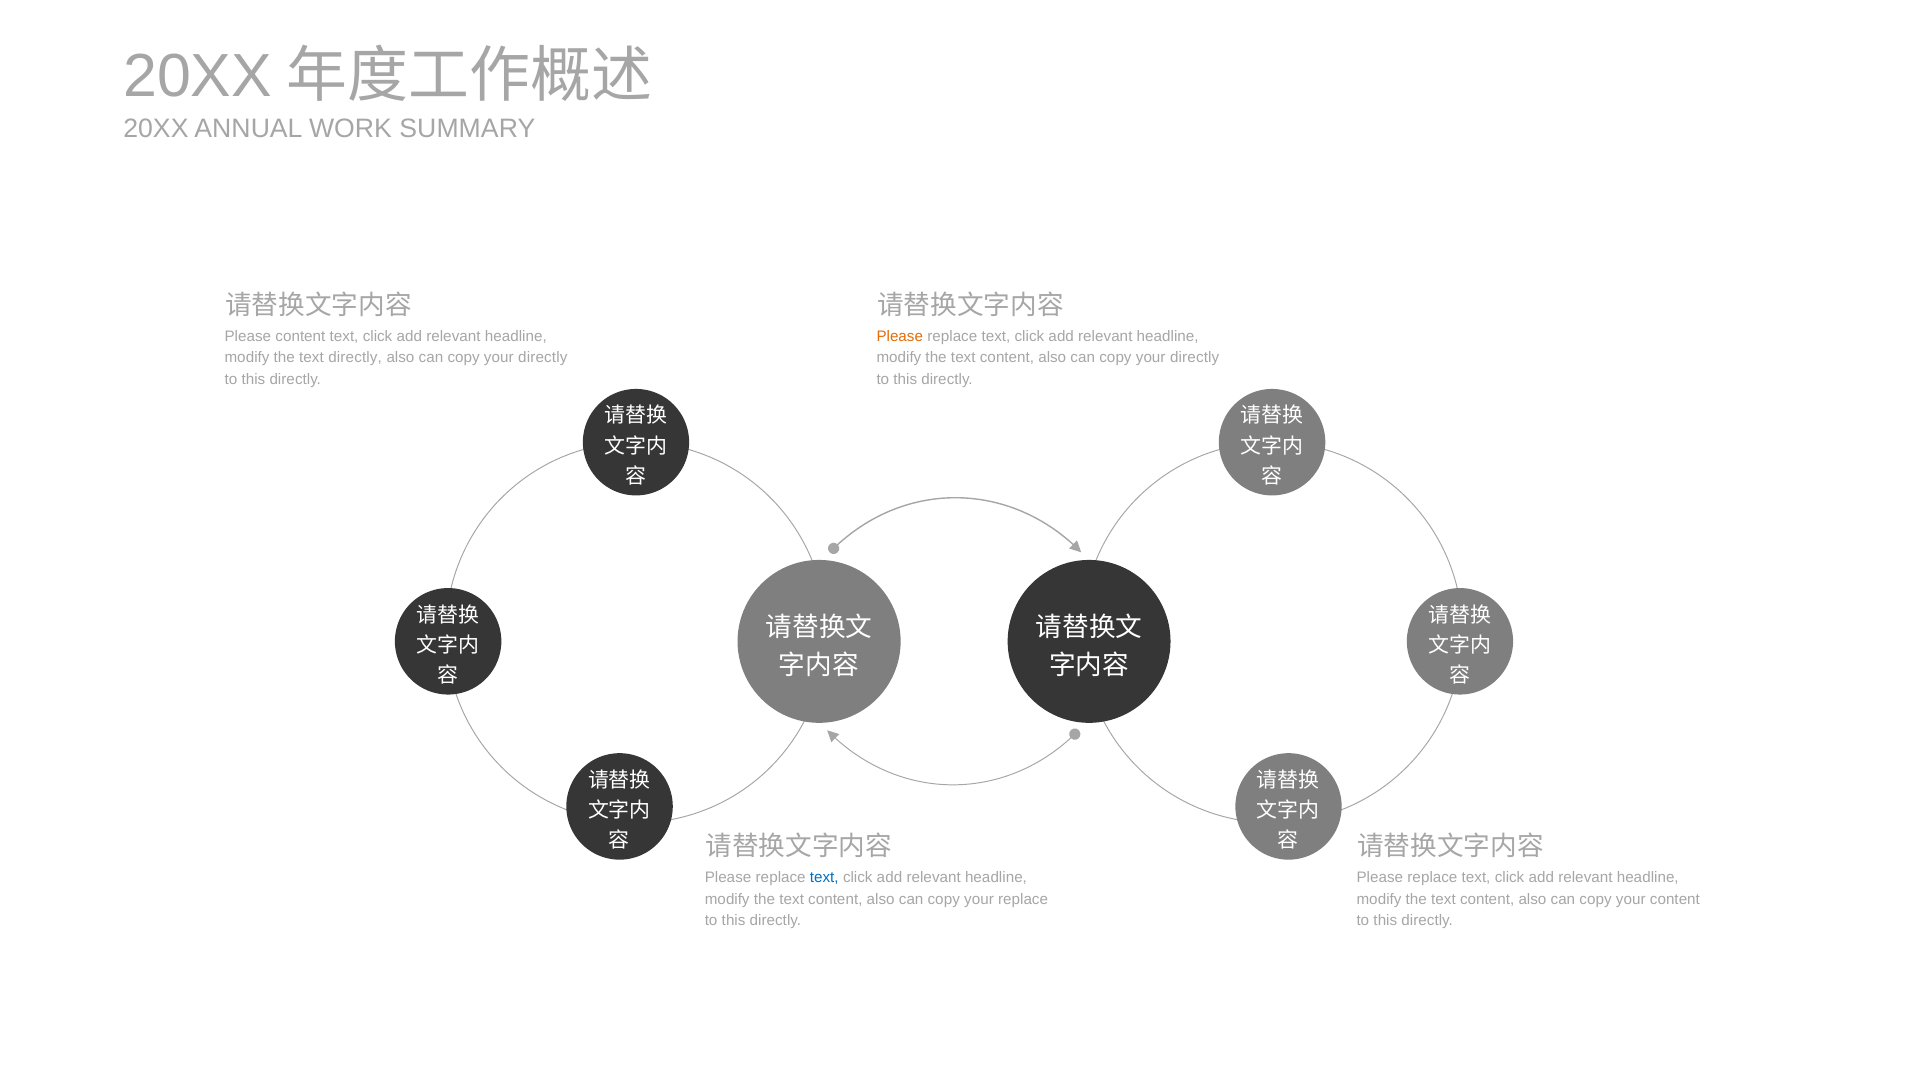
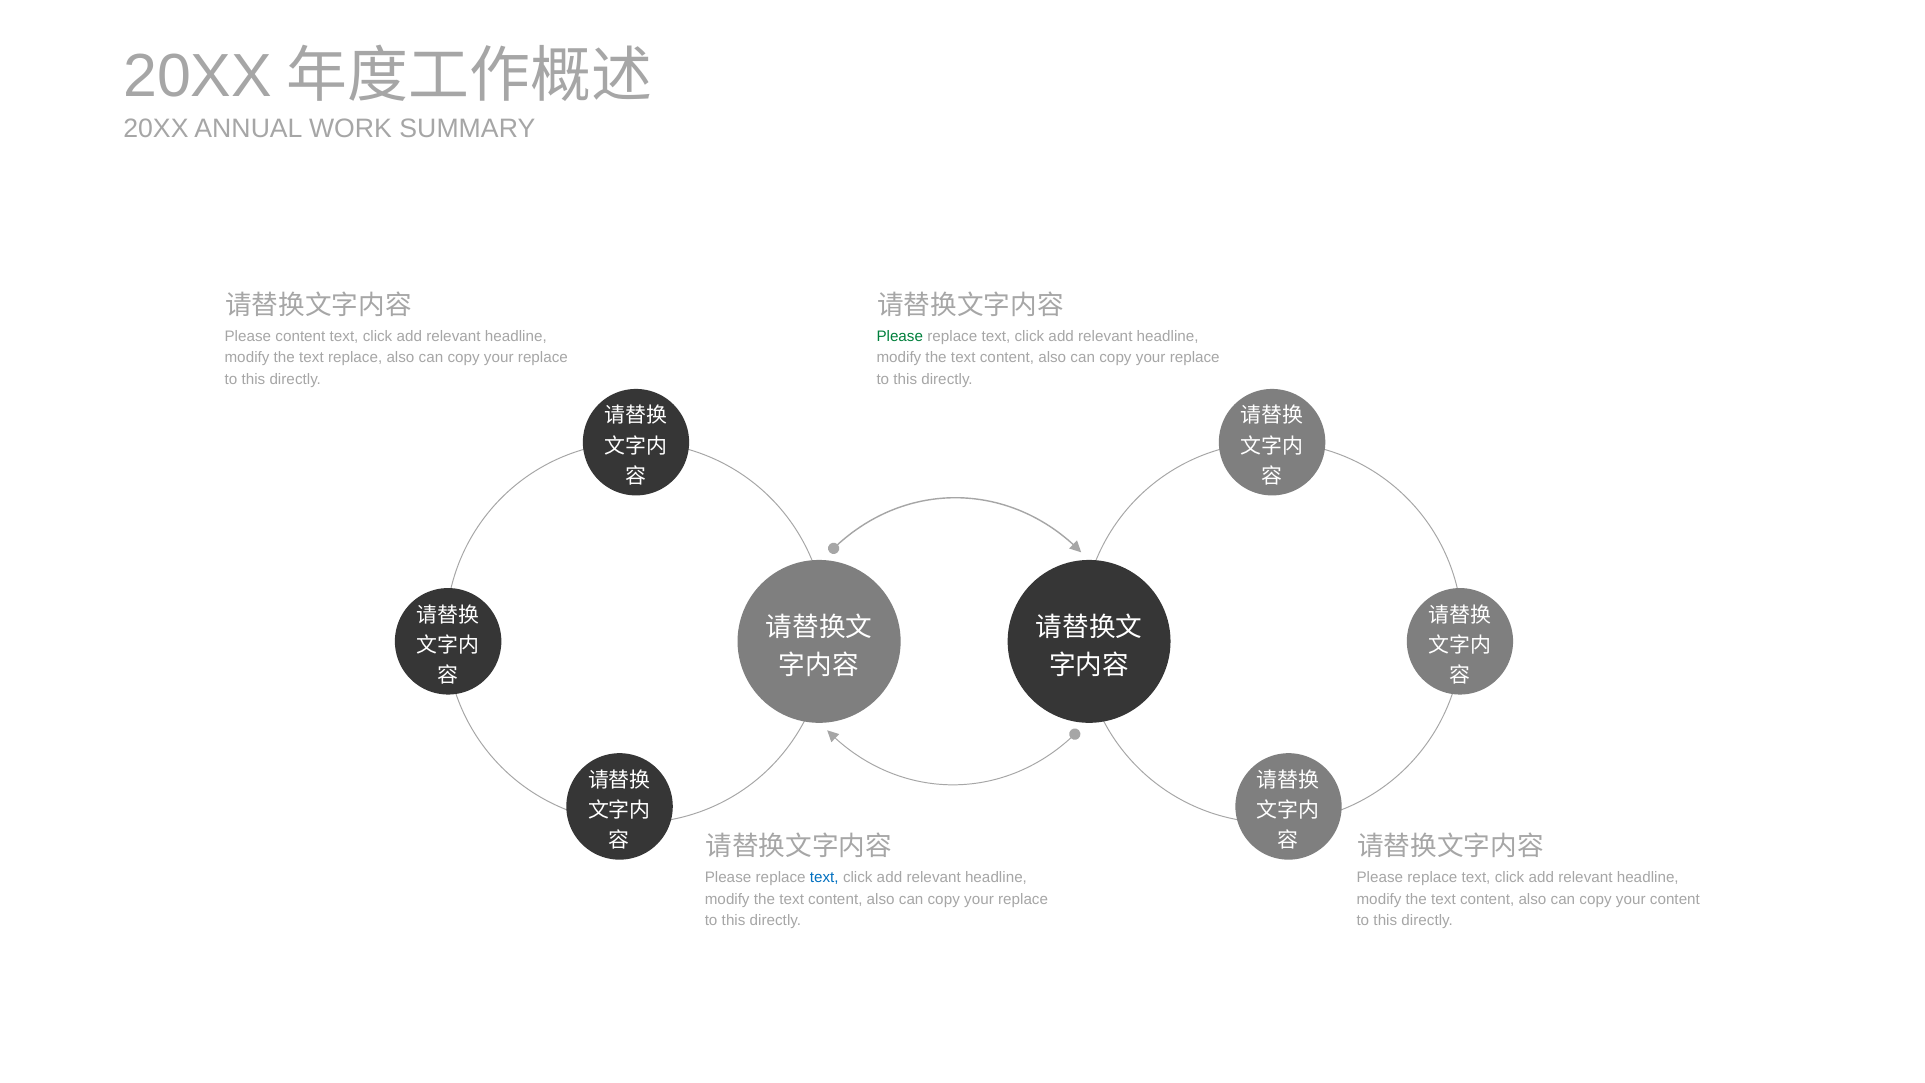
Please at (900, 336) colour: orange -> green
text directly: directly -> replace
directly at (543, 358): directly -> replace
directly at (1195, 358): directly -> replace
